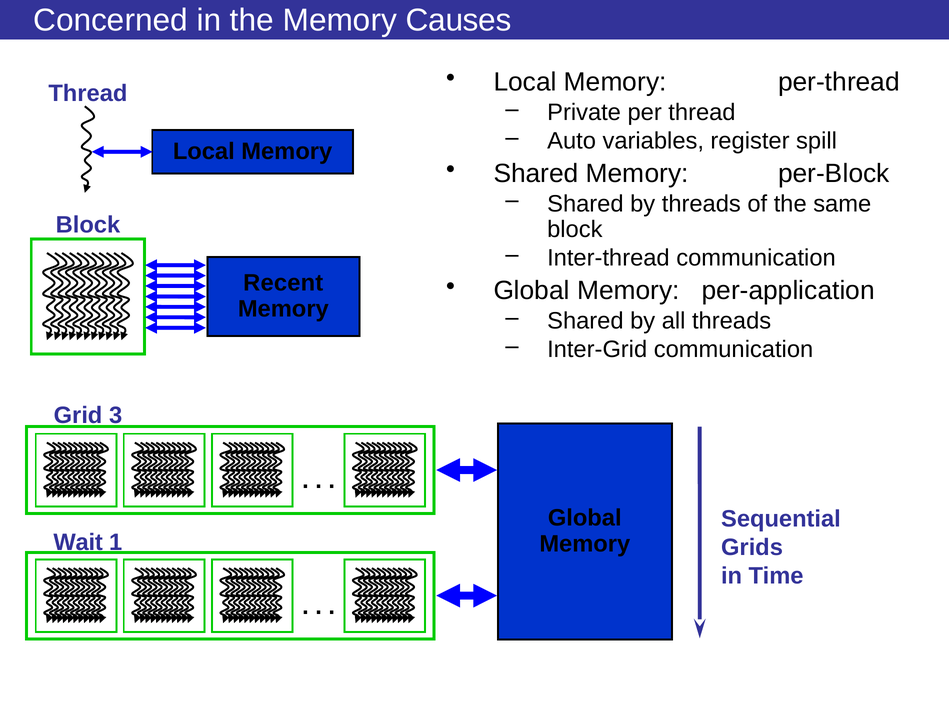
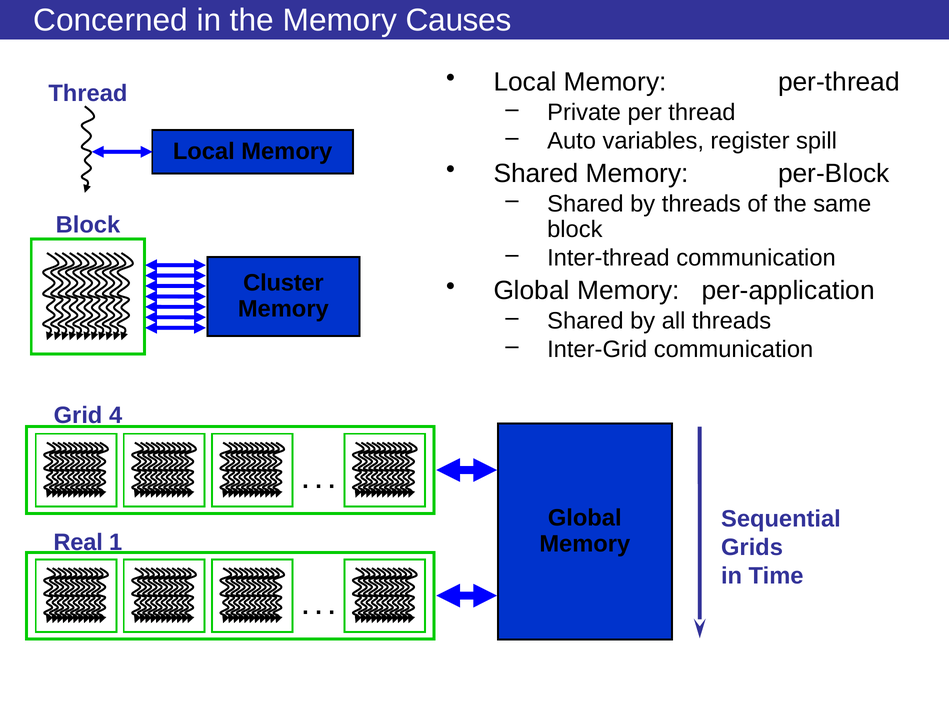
Recent: Recent -> Cluster
3: 3 -> 4
Wait: Wait -> Real
